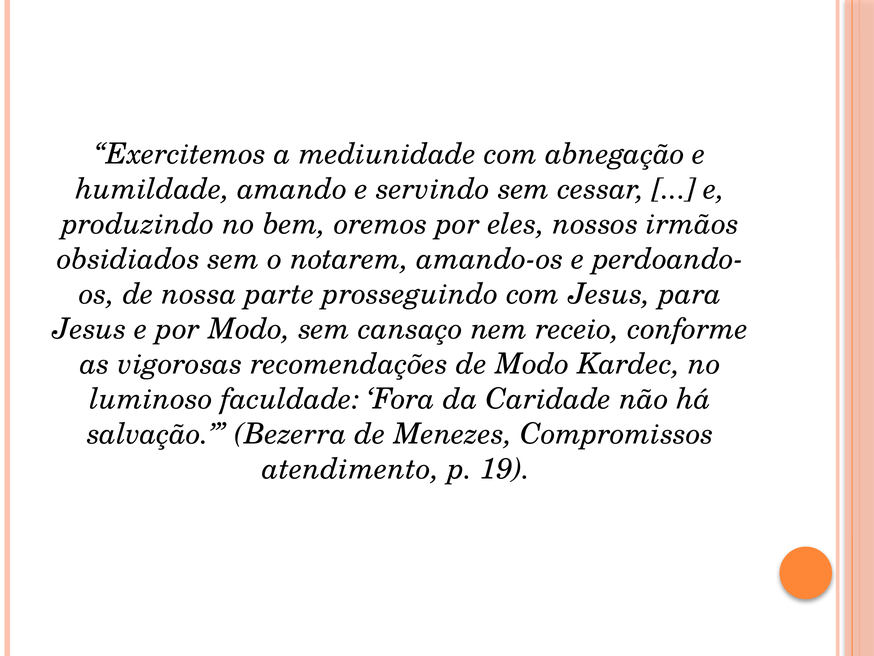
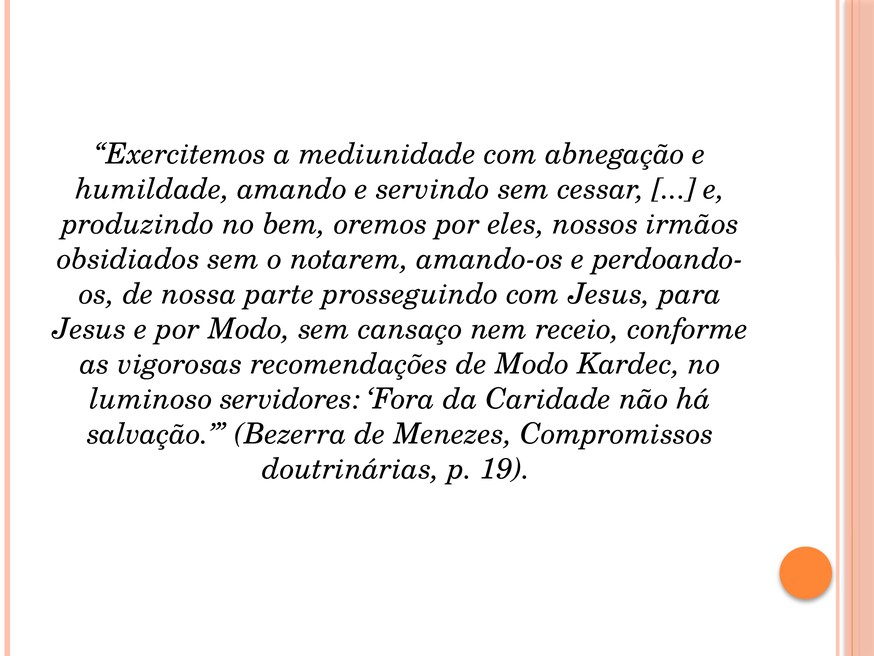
faculdade: faculdade -> servidores
atendimento: atendimento -> doutrinárias
